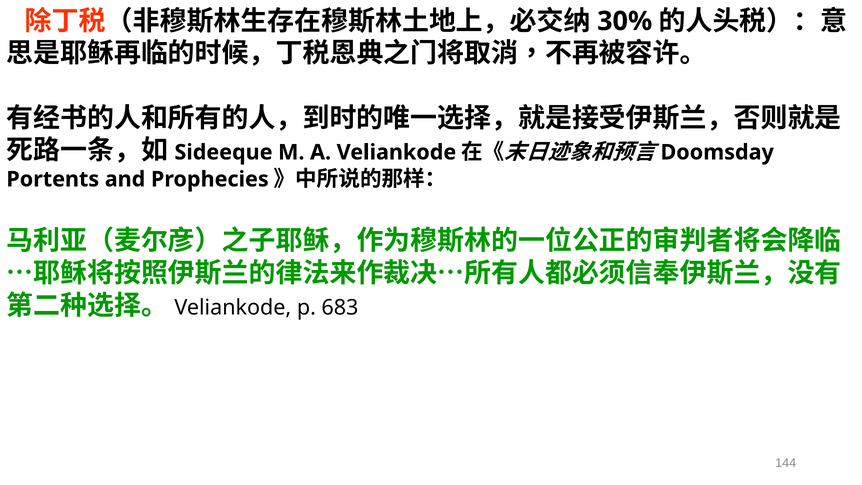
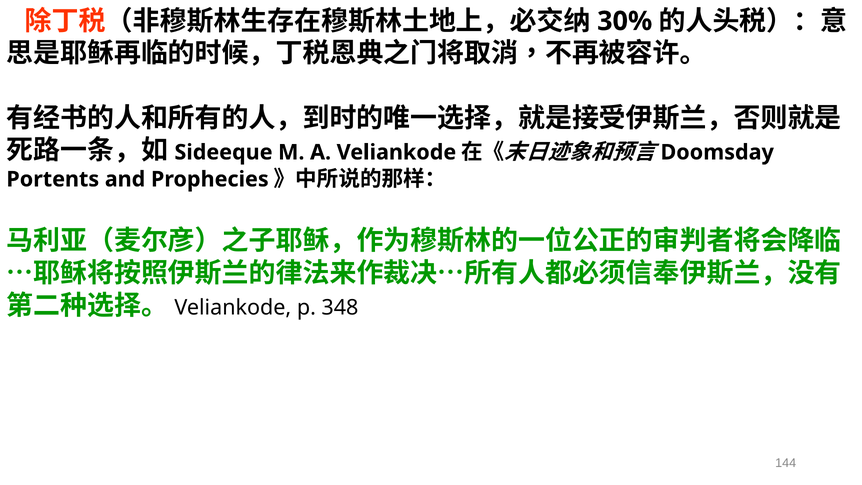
683: 683 -> 348
